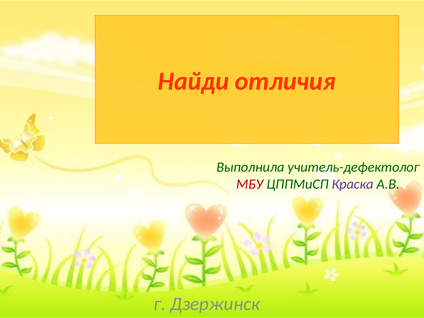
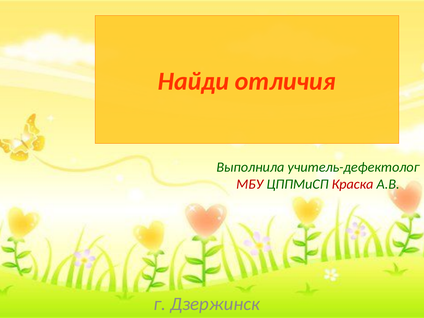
Краска colour: purple -> red
